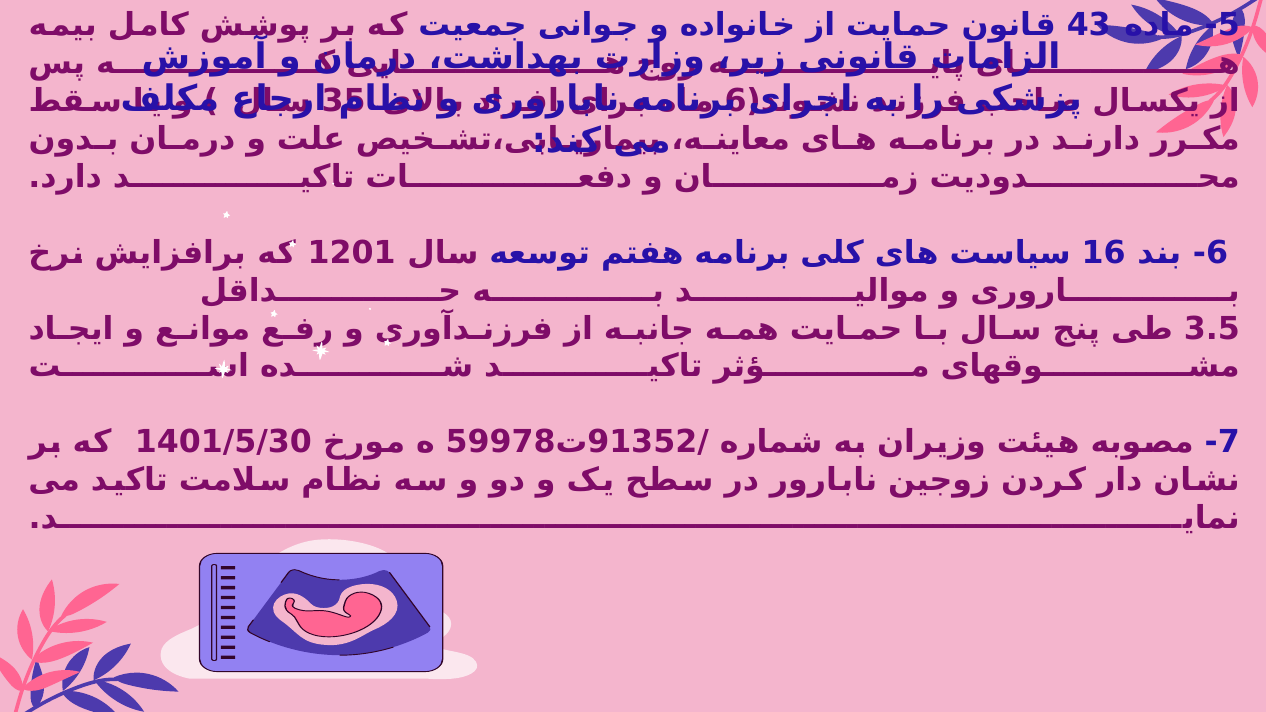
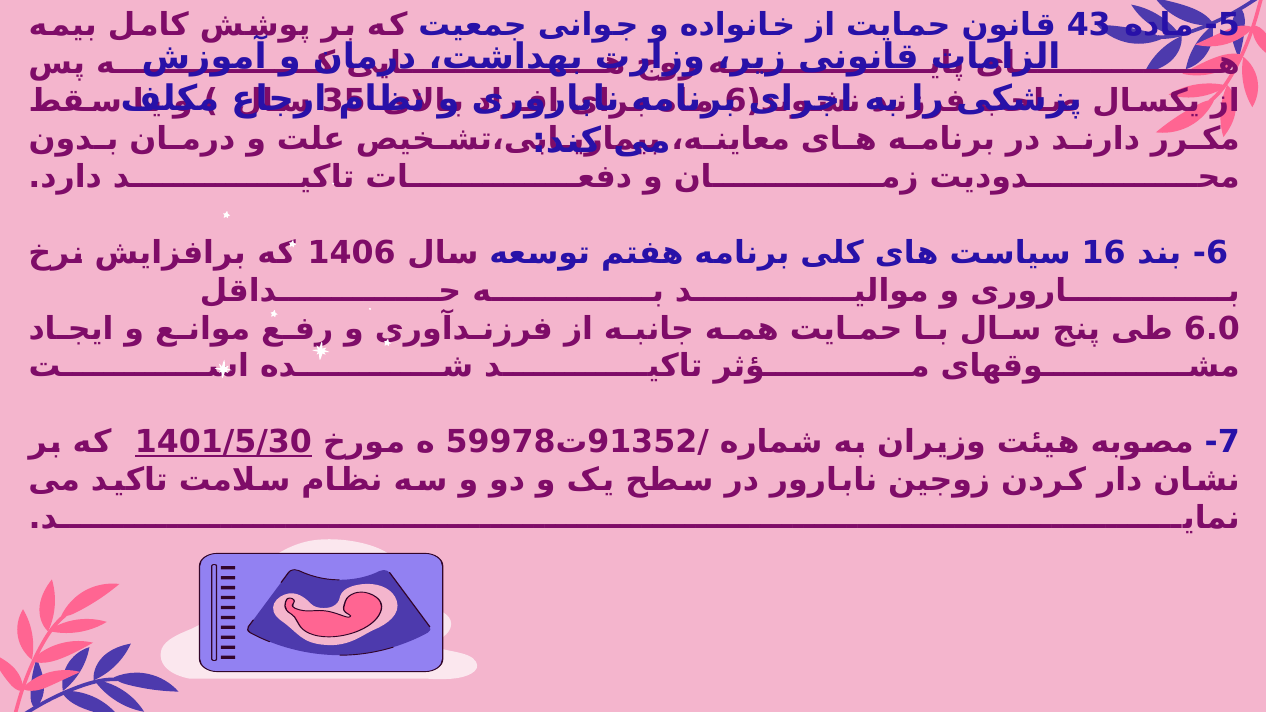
1201: 1201 -> 1406
3.5: 3.5 -> 6.0
1401/5/30 underline: none -> present
